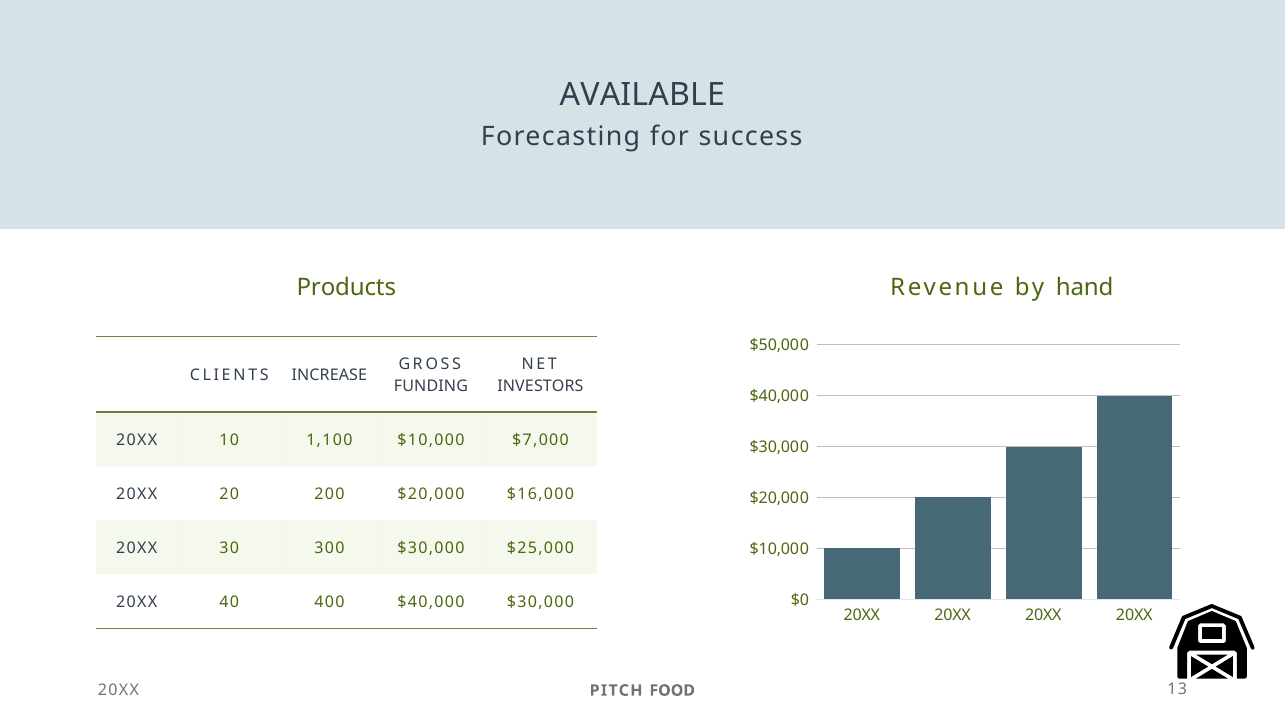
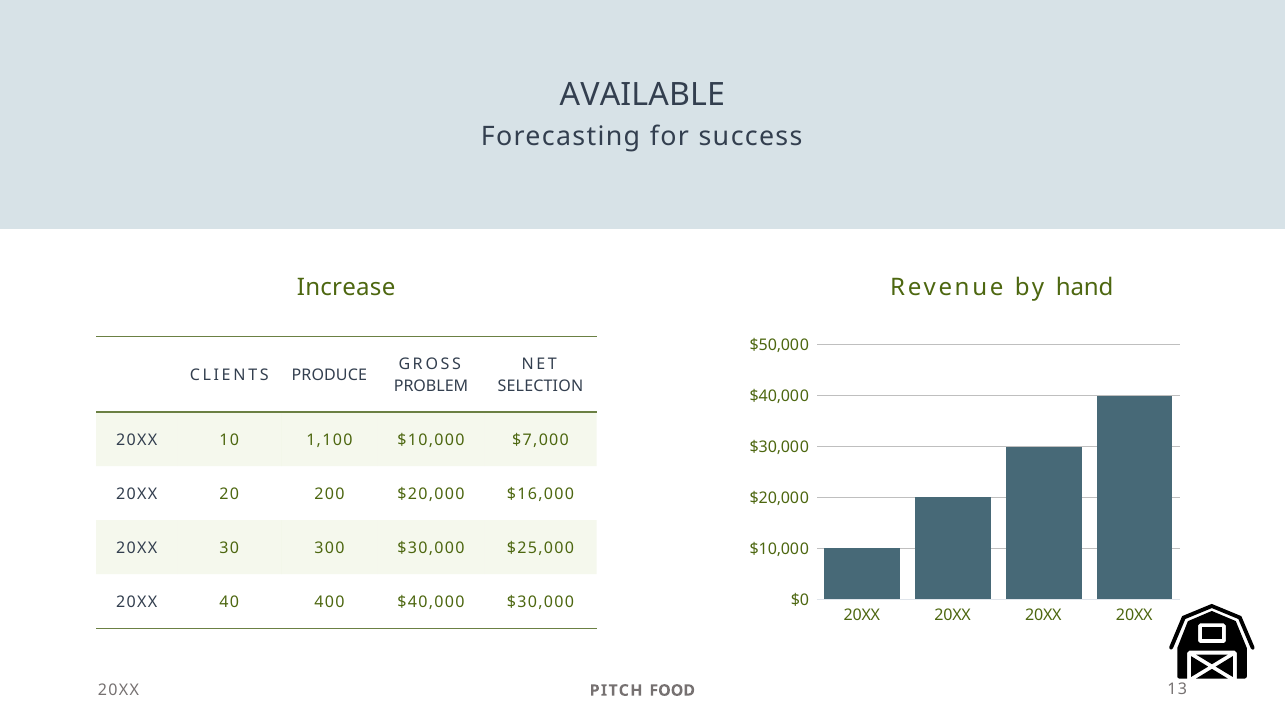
Products: Products -> Increase
INCREASE: INCREASE -> PRODUCE
FUNDING: FUNDING -> PROBLEM
INVESTORS: INVESTORS -> SELECTION
